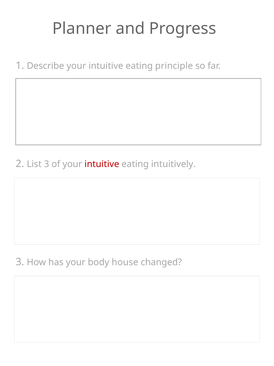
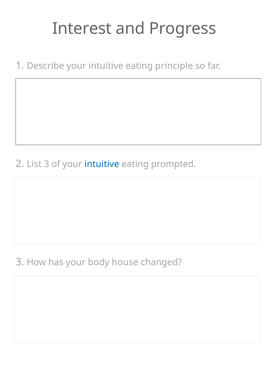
Planner: Planner -> Interest
intuitive at (102, 164) colour: red -> blue
intuitively: intuitively -> prompted
